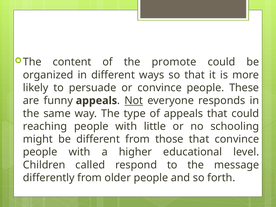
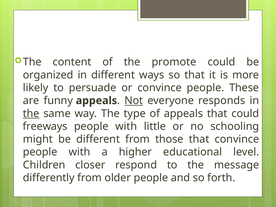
the at (31, 113) underline: none -> present
reaching: reaching -> freeways
called: called -> closer
